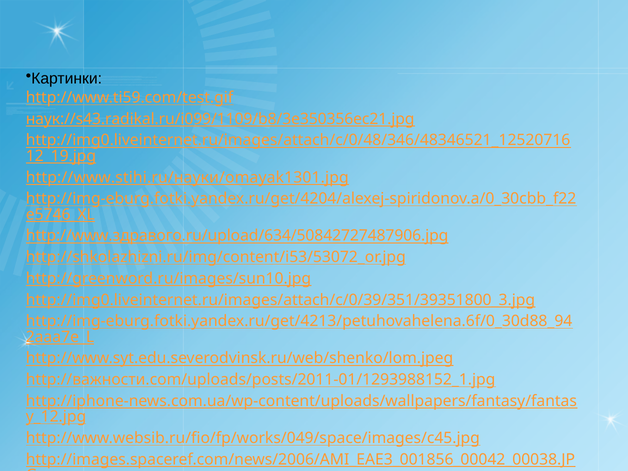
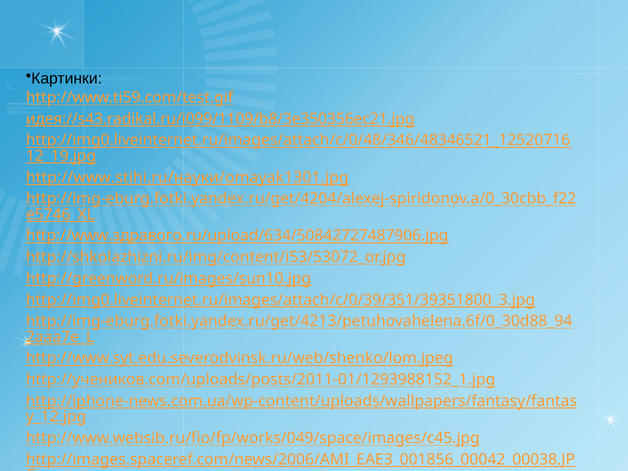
наук://s43.radikal.ru/i099/1109/b8/3e350356ec21.jpg: наук://s43.radikal.ru/i099/1109/b8/3e350356ec21.jpg -> идея://s43.radikal.ru/i099/1109/b8/3e350356ec21.jpg
http://важности.com/uploads/posts/2011-01/1293988152_1.jpg: http://важности.com/uploads/posts/2011-01/1293988152_1.jpg -> http://учеников.com/uploads/posts/2011-01/1293988152_1.jpg
